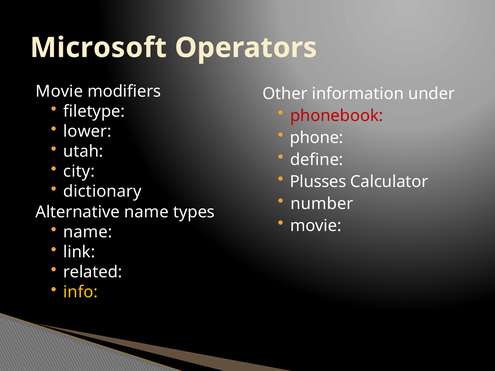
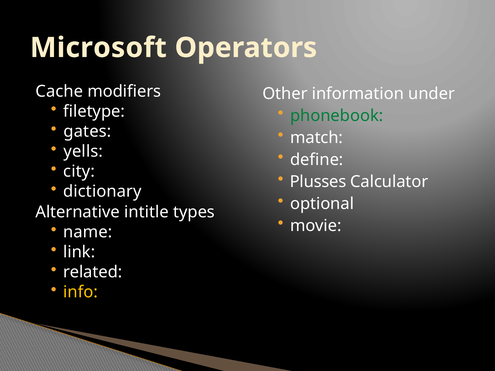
Movie at (59, 91): Movie -> Cache
phonebook colour: red -> green
lower: lower -> gates
phone: phone -> match
utah: utah -> yells
number: number -> optional
Alternative name: name -> intitle
